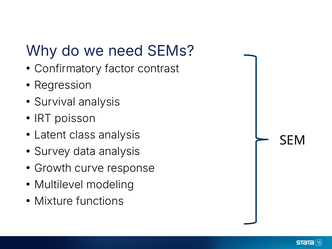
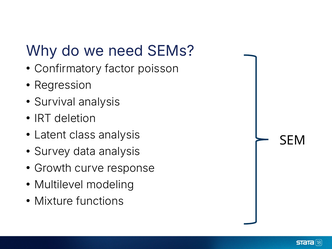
contrast: contrast -> poisson
poisson: poisson -> deletion
